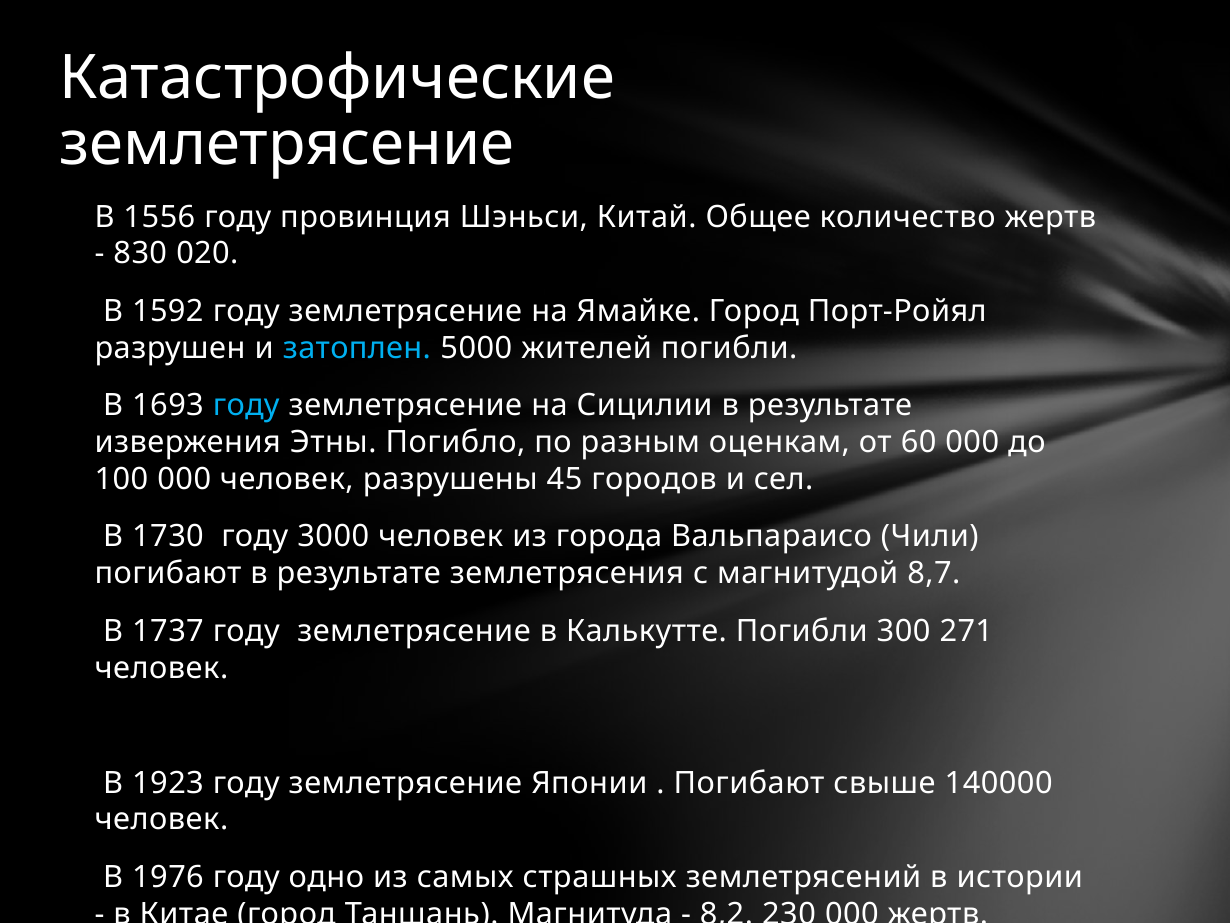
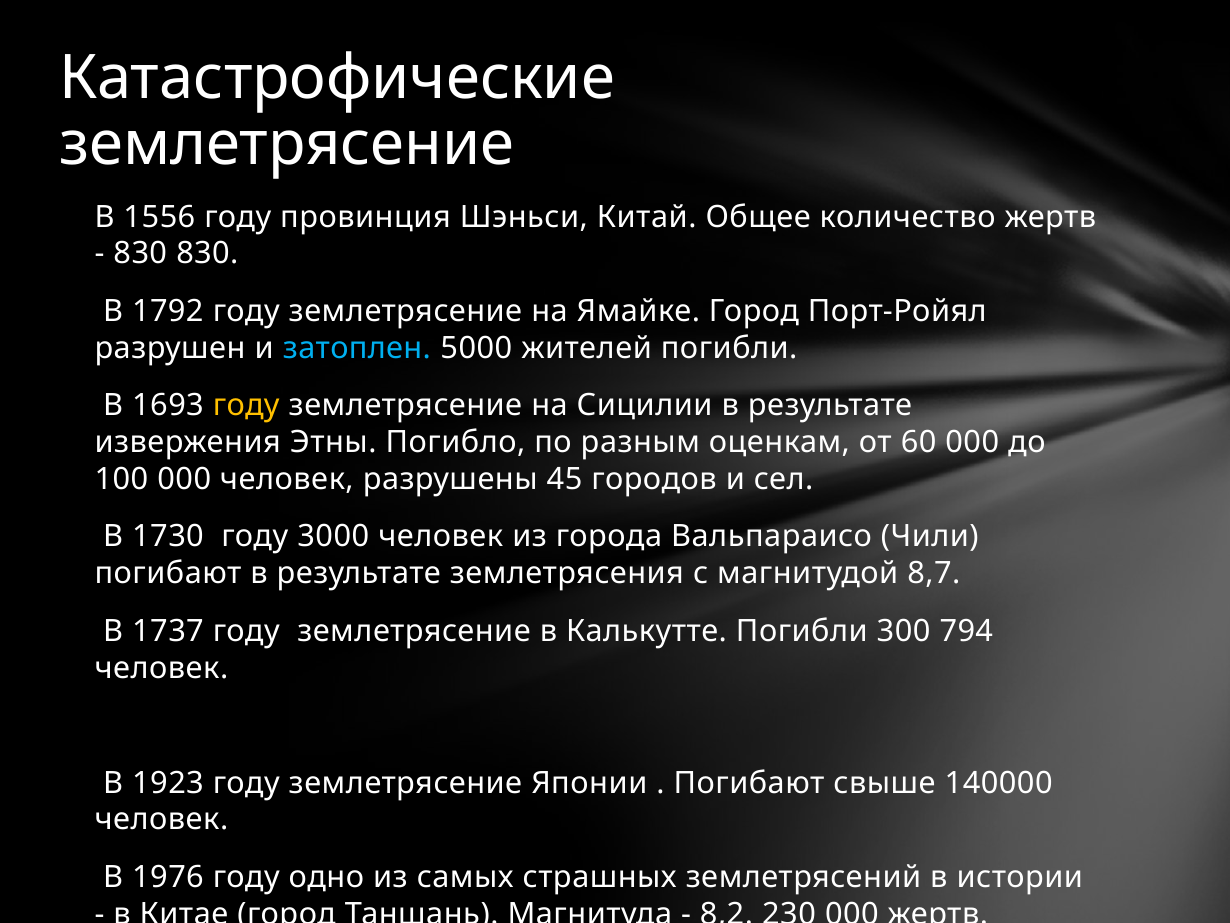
830 020: 020 -> 830
1592: 1592 -> 1792
году at (246, 405) colour: light blue -> yellow
271: 271 -> 794
